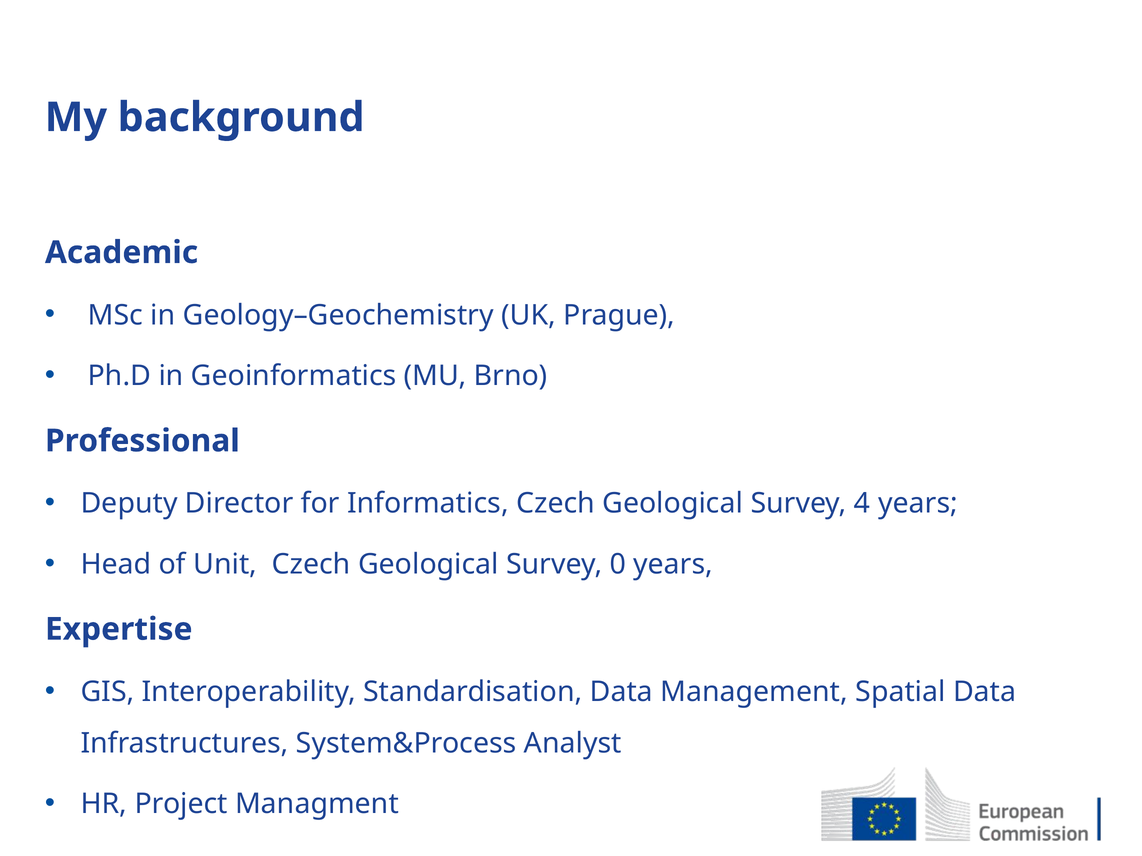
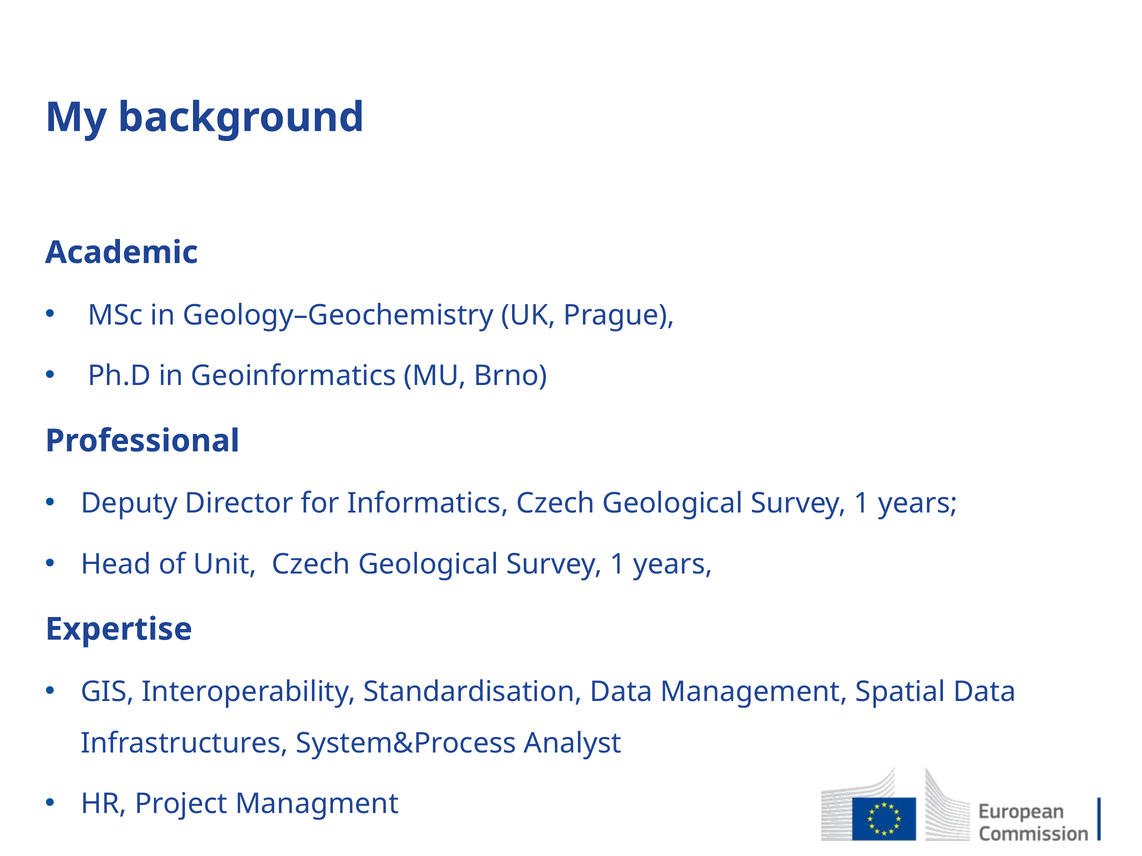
4 at (862, 504): 4 -> 1
0 at (618, 565): 0 -> 1
